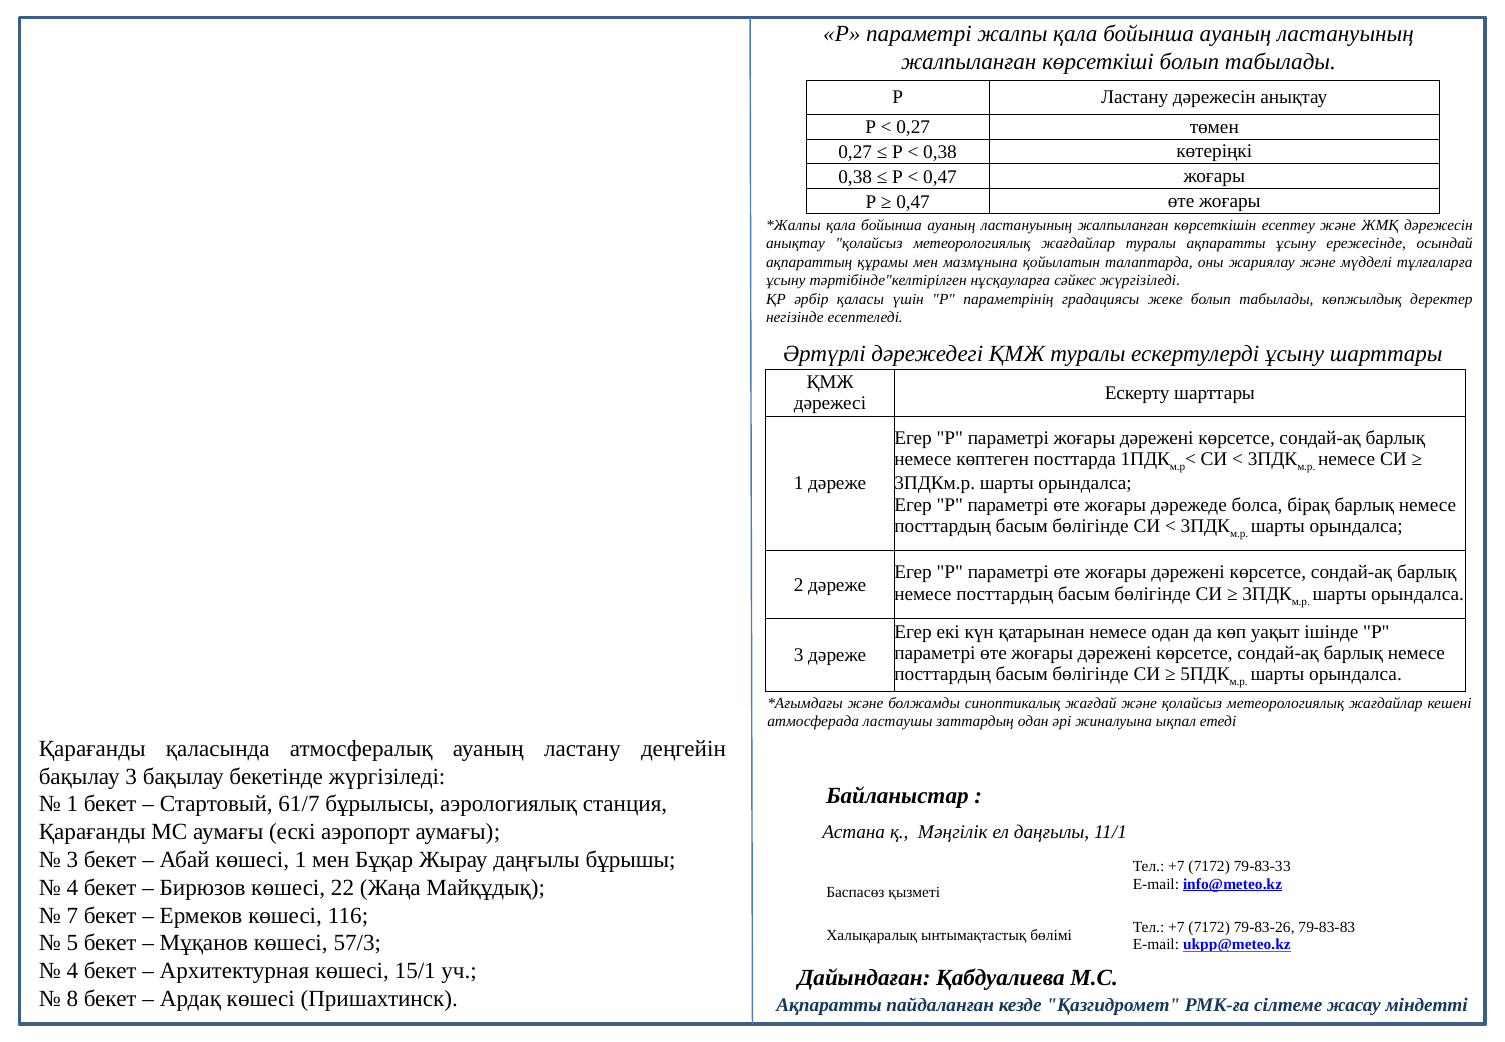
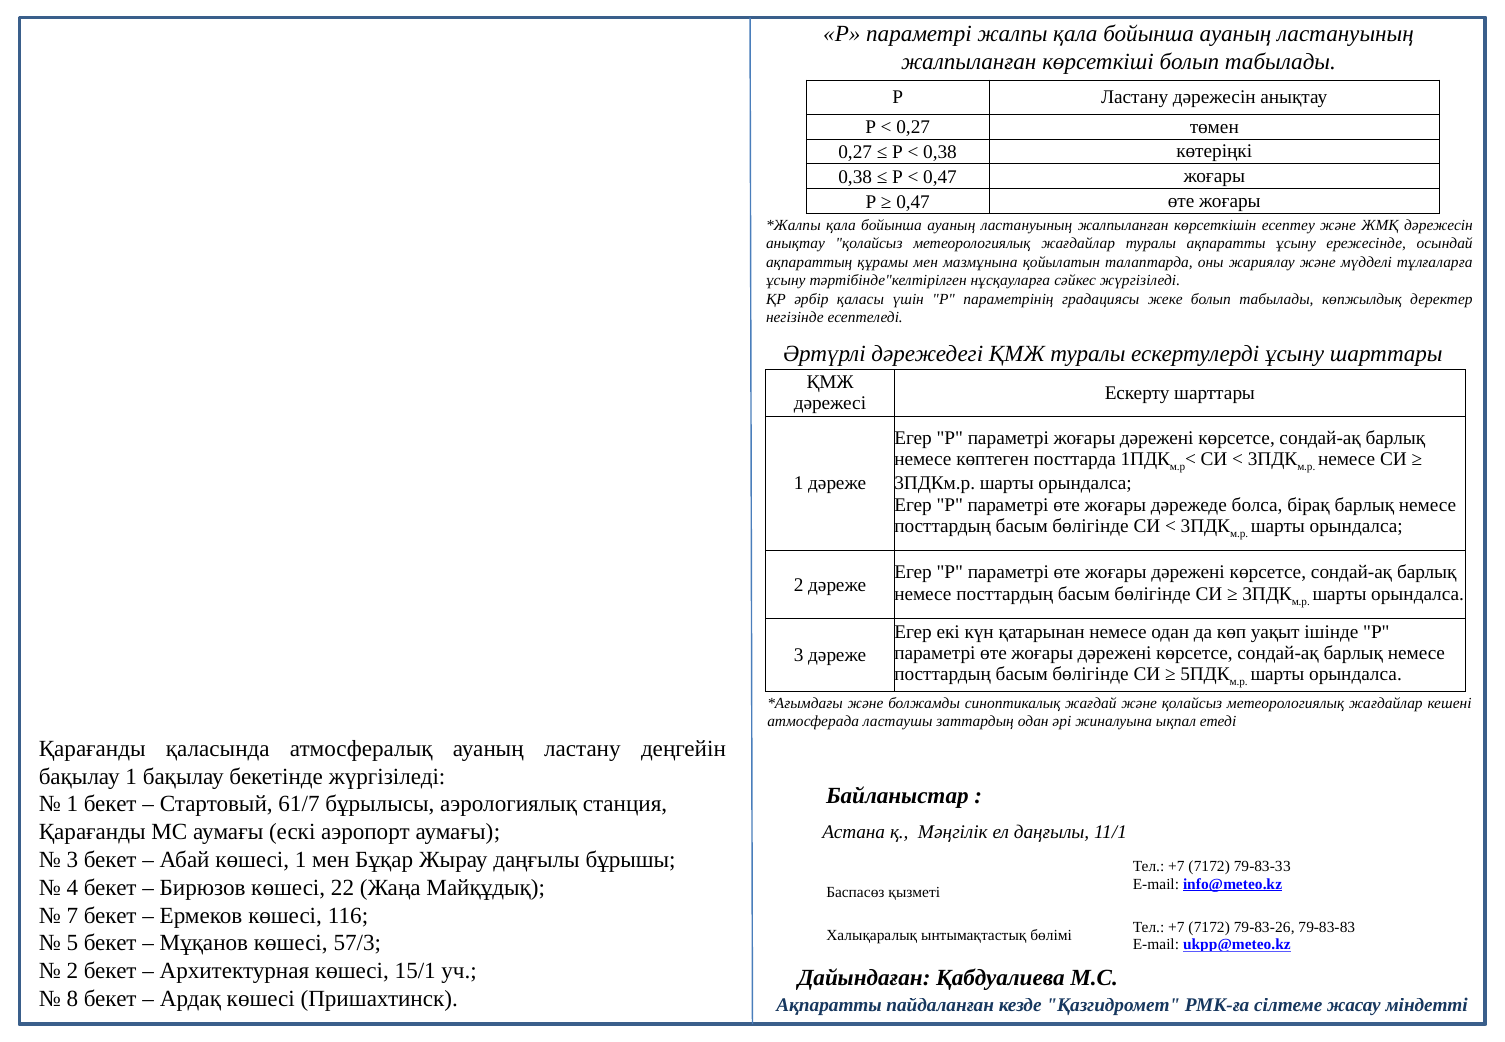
бақылау 3: 3 -> 1
4 at (72, 971): 4 -> 2
